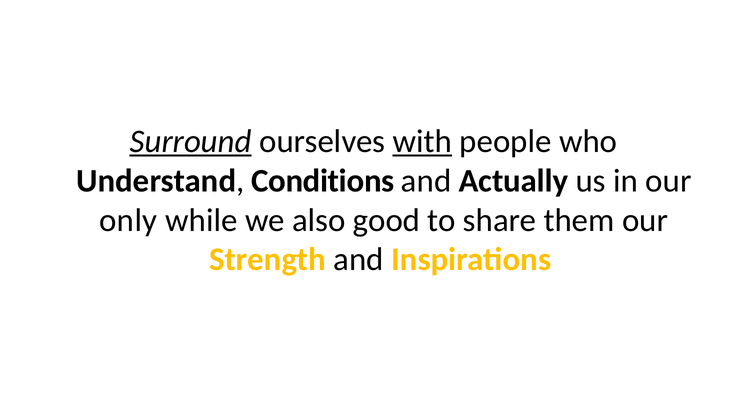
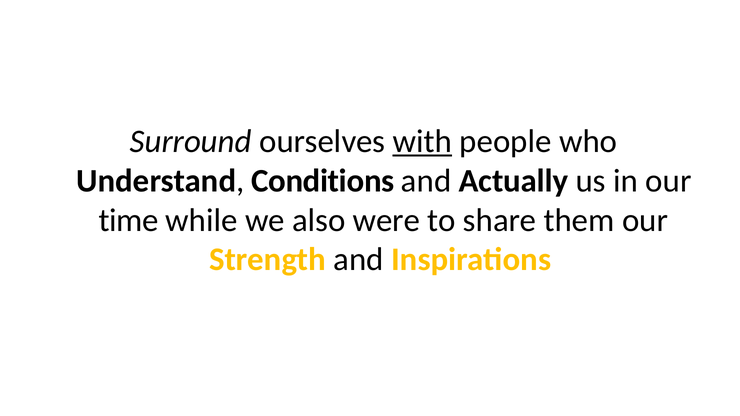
Surround underline: present -> none
only: only -> time
good: good -> were
